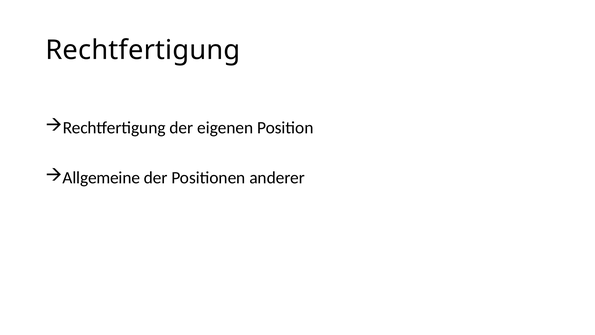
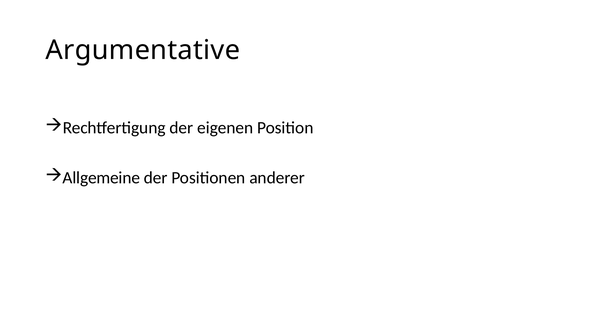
Rechtfertigung at (143, 50): Rechtfertigung -> Argumentative
